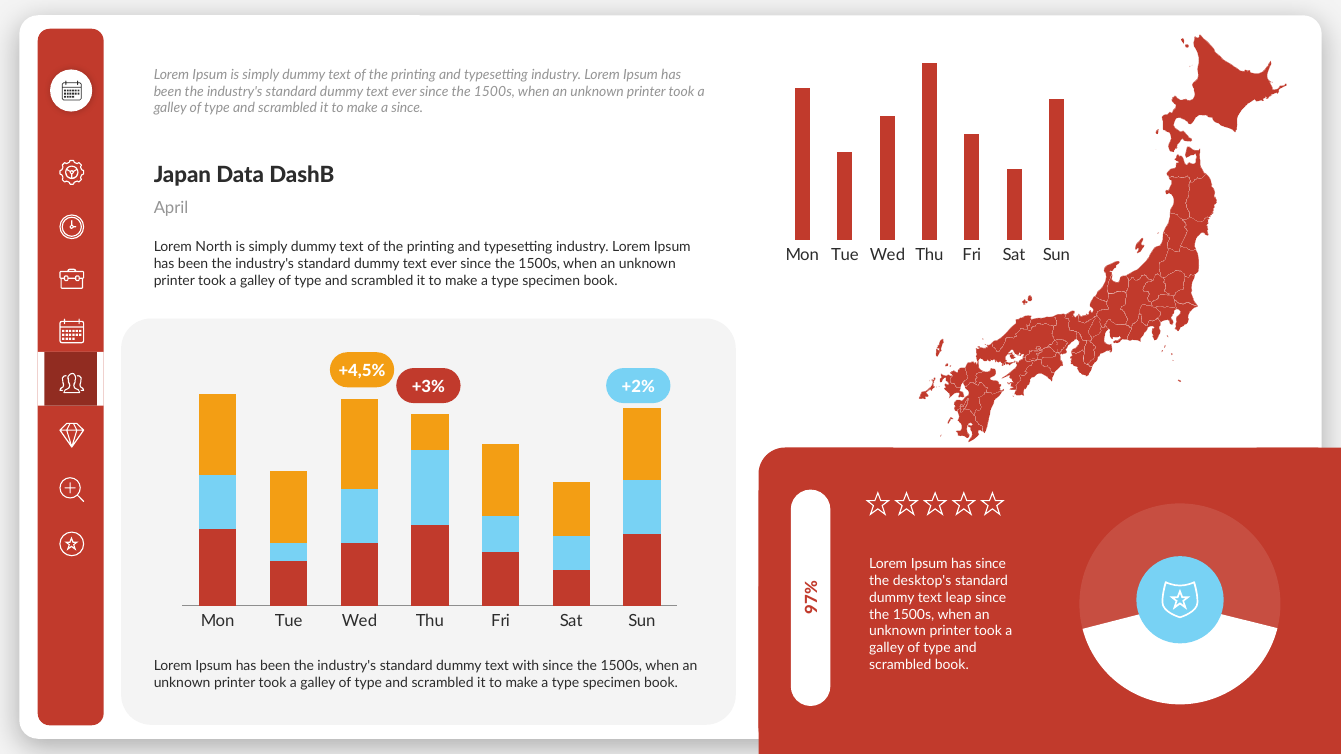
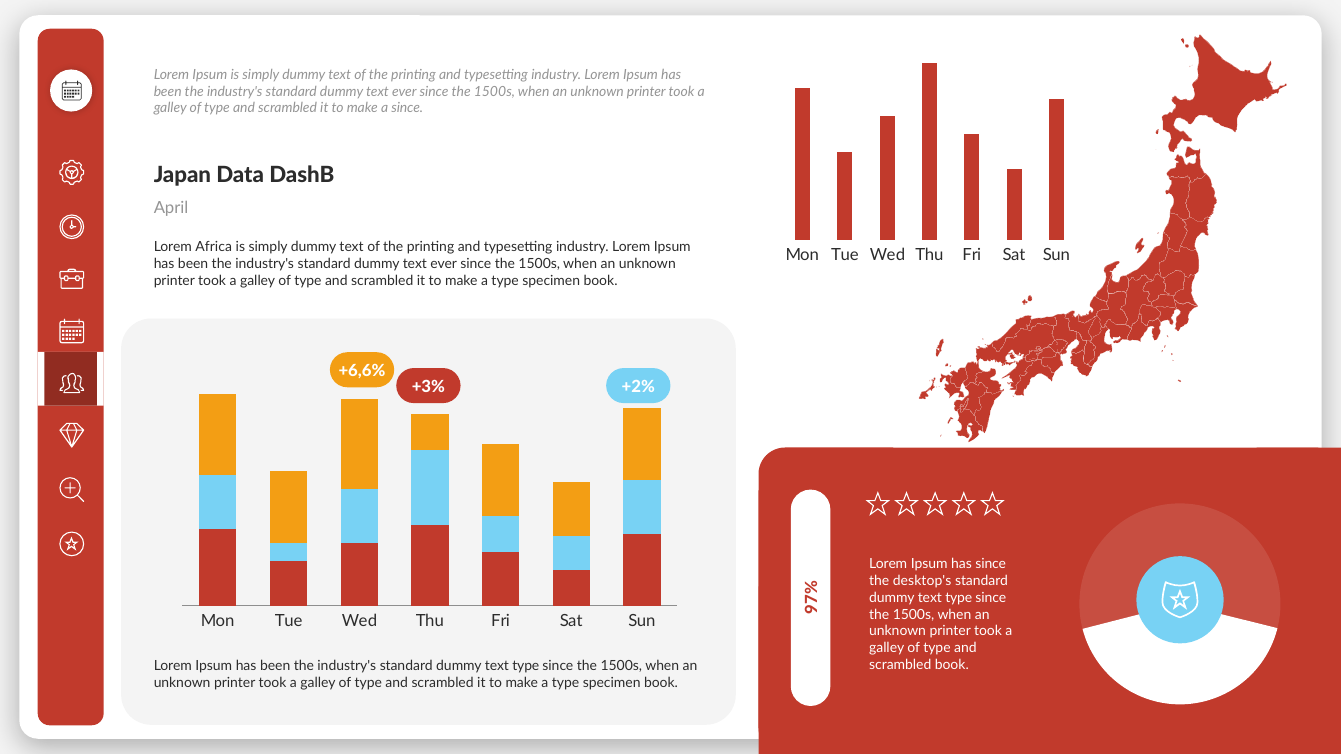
North: North -> Africa
+4,5%: +4,5% -> +6,6%
leap at (959, 598): leap -> type
with at (526, 666): with -> type
